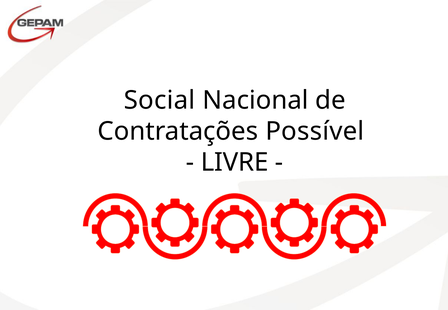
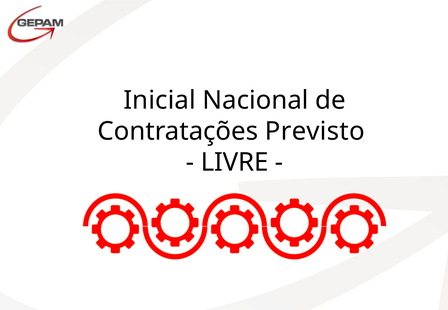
Social: Social -> Inicial
Possível: Possível -> Previsto
